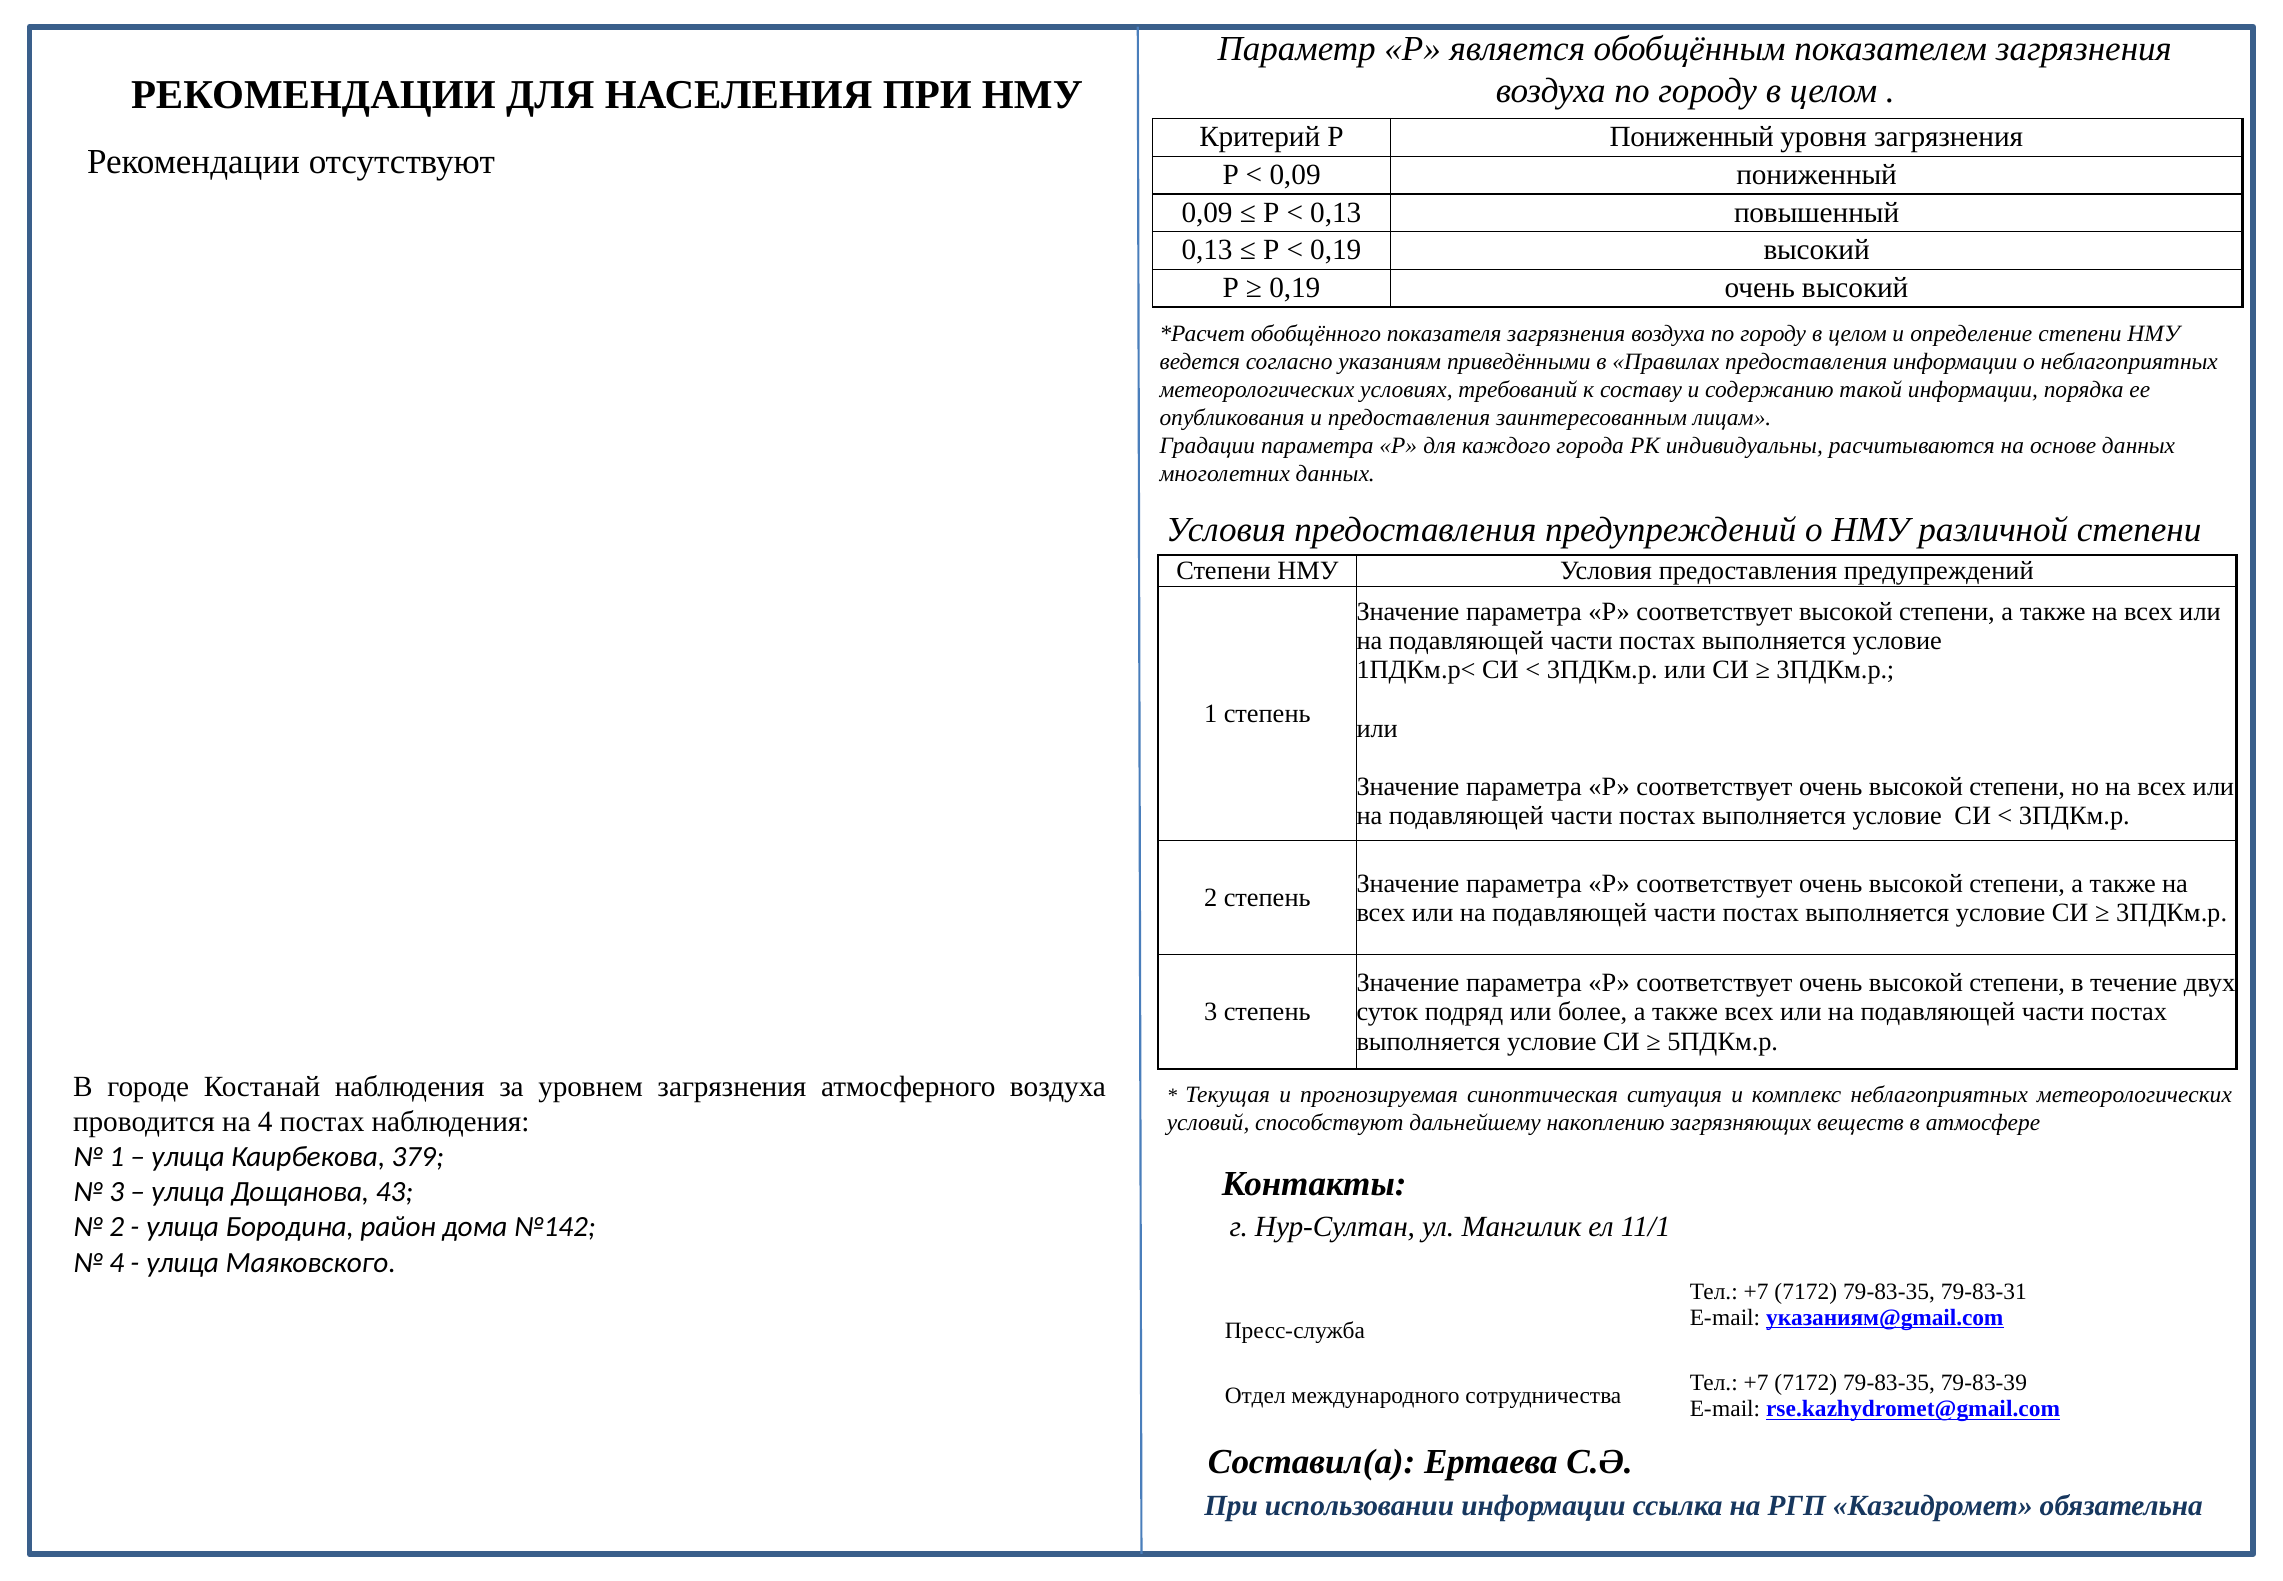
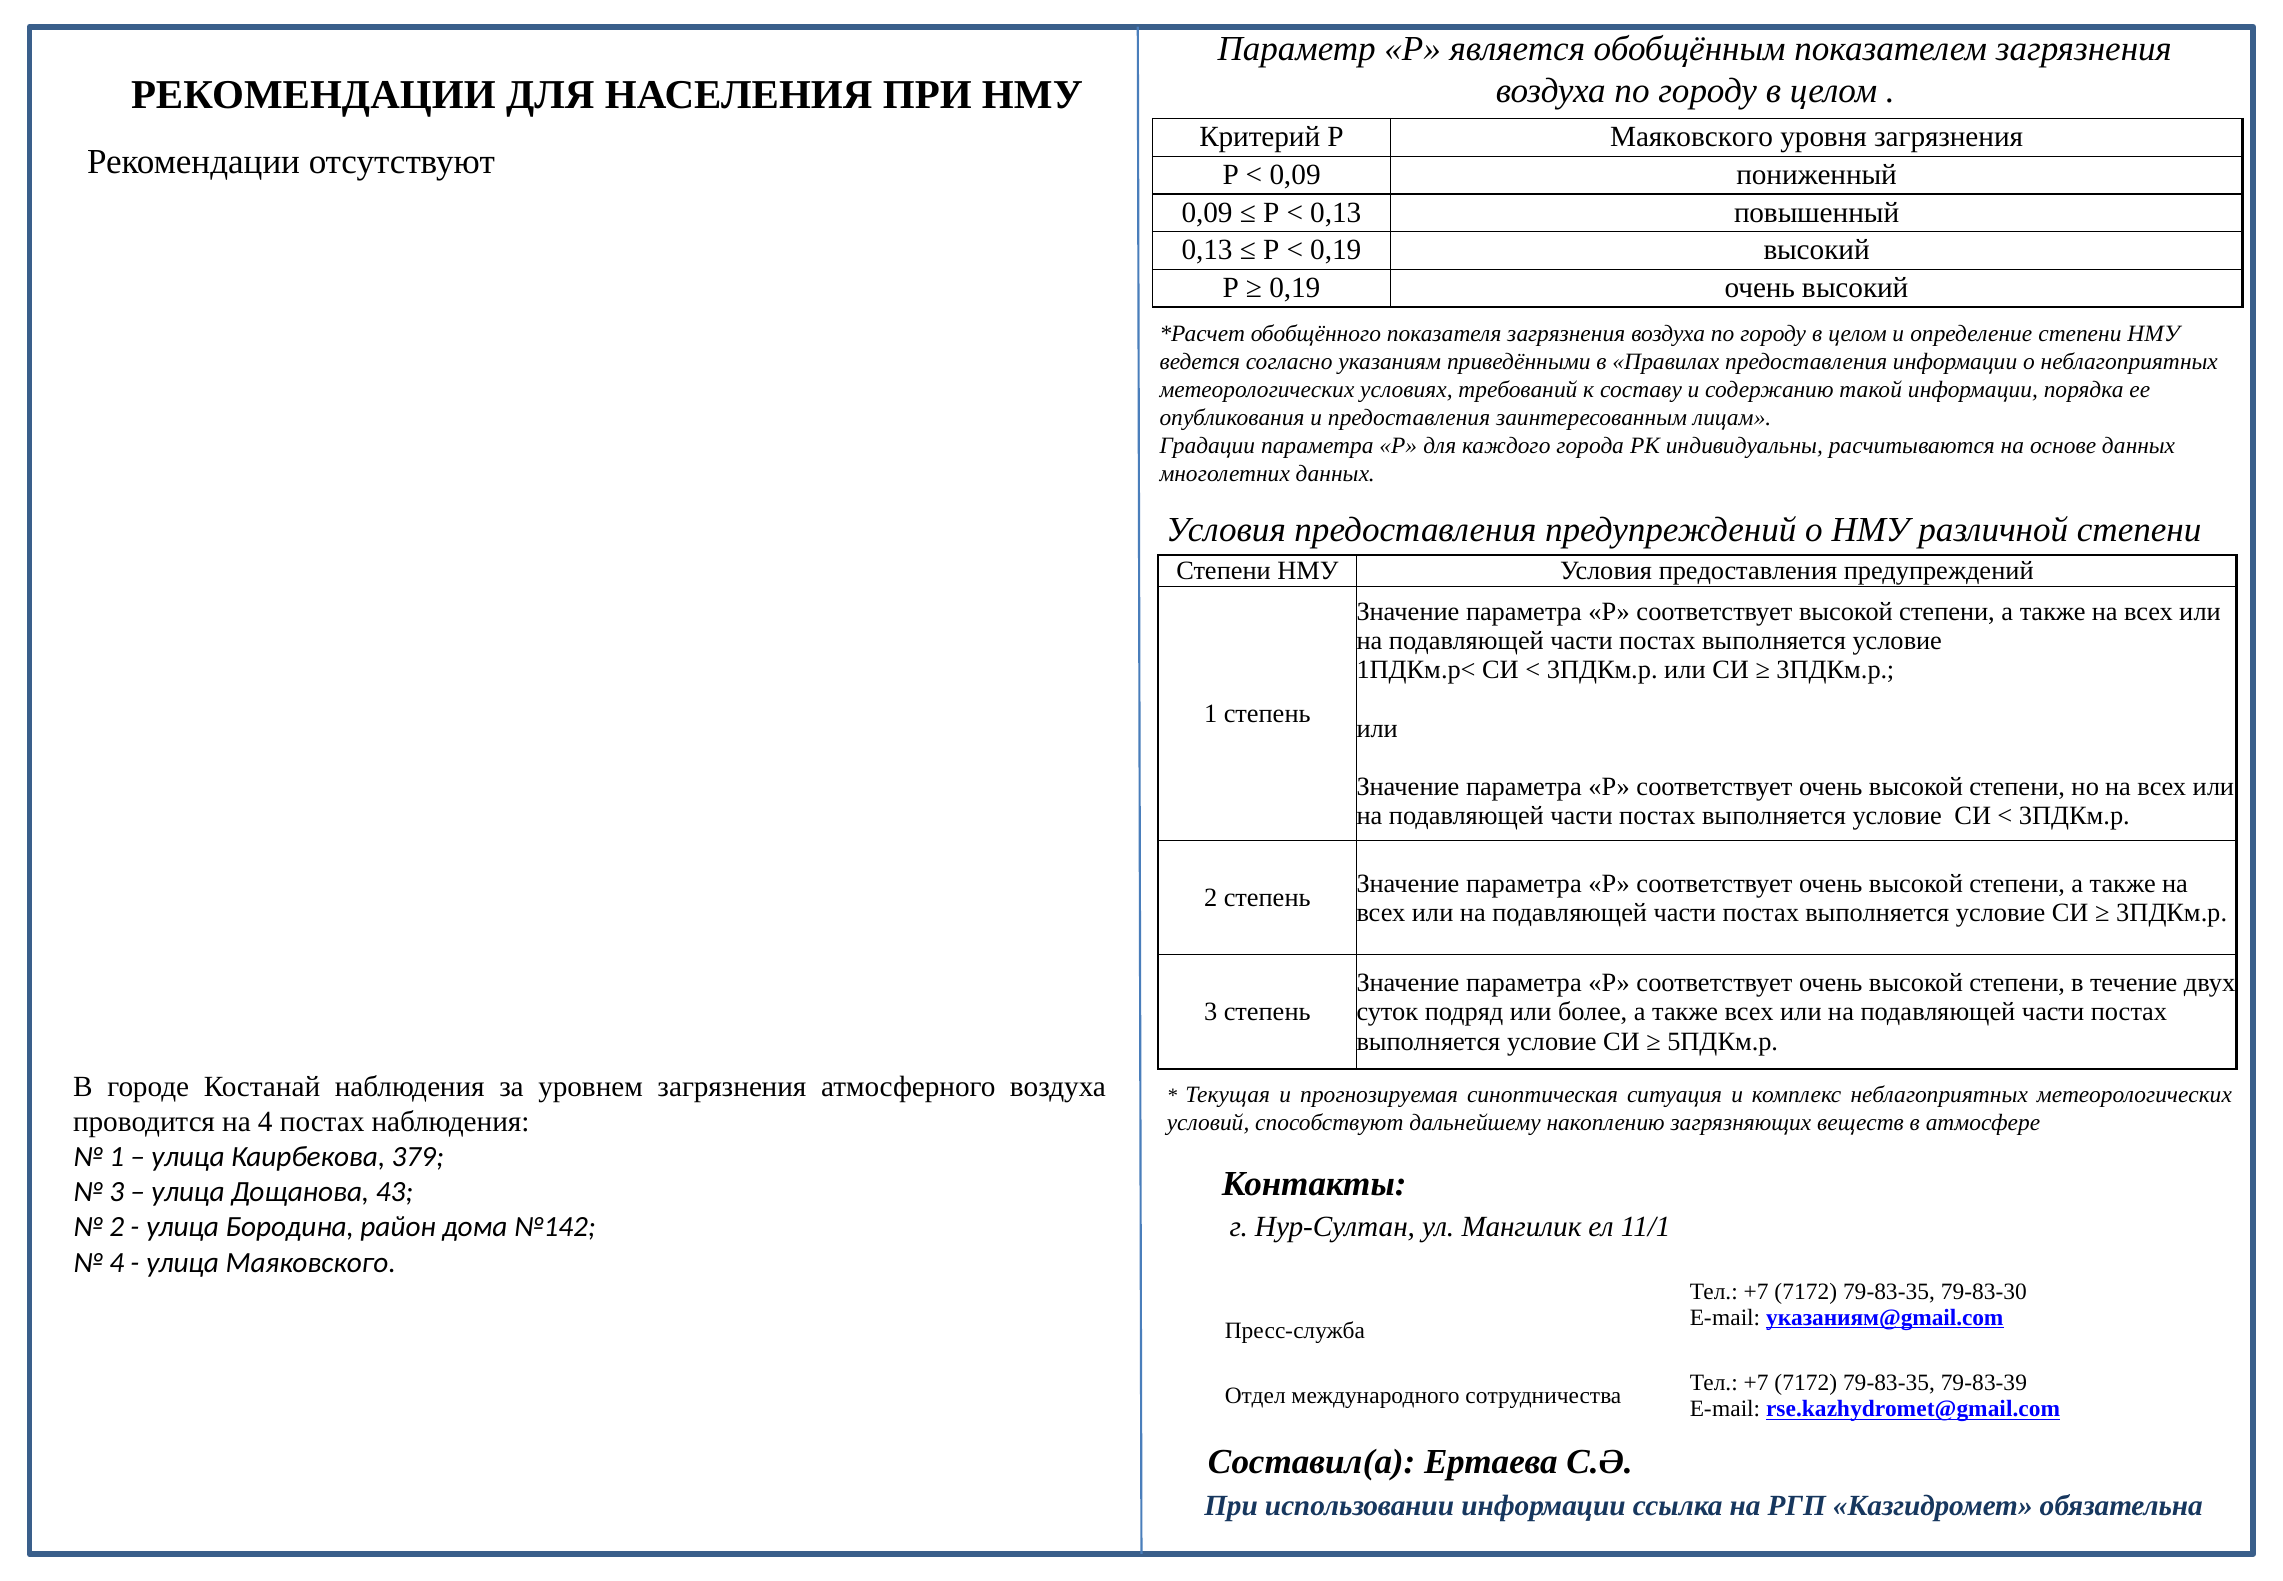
Р Пониженный: Пониженный -> Маяковского
79-83-31: 79-83-31 -> 79-83-30
